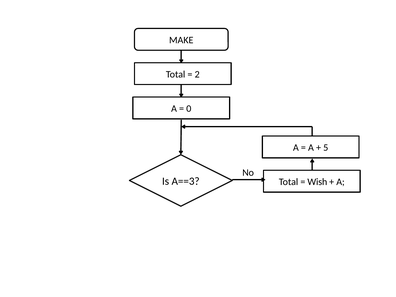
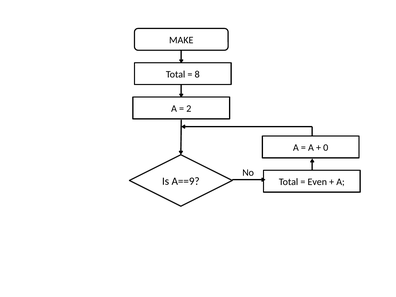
2: 2 -> 8
0: 0 -> 2
5: 5 -> 0
A==3: A==3 -> A==9
Wish: Wish -> Even
